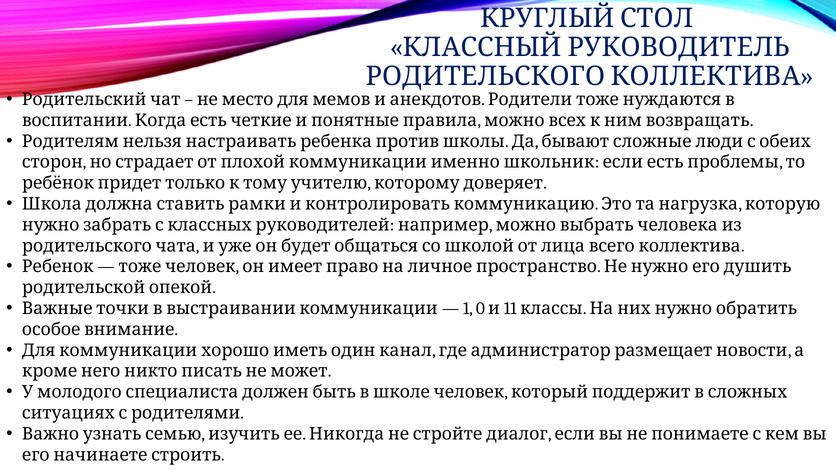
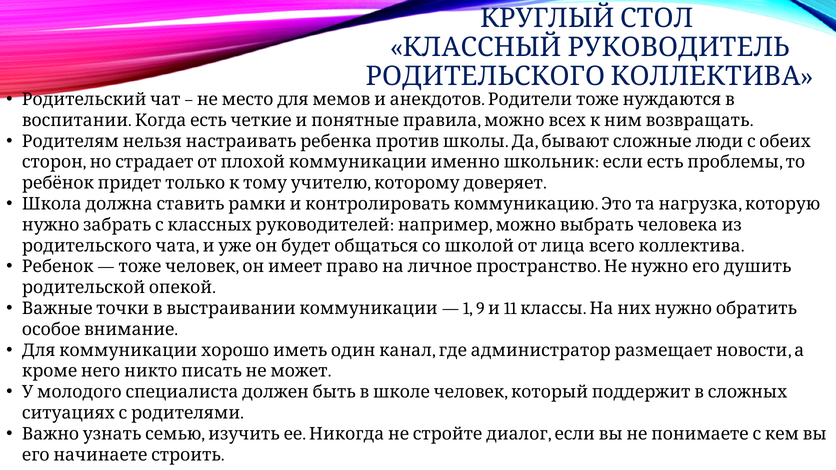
0: 0 -> 9
